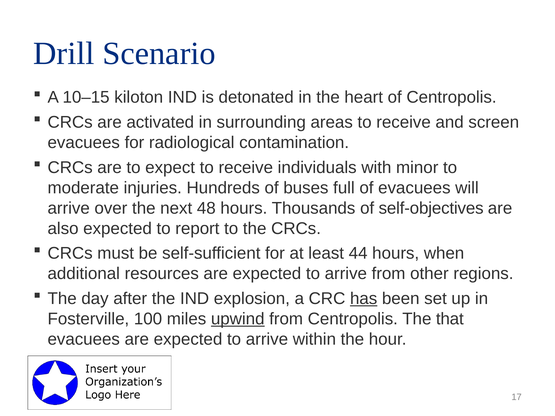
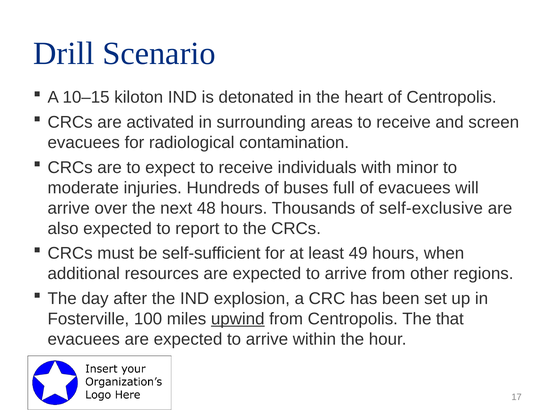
self-objectives: self-objectives -> self-exclusive
44: 44 -> 49
has underline: present -> none
